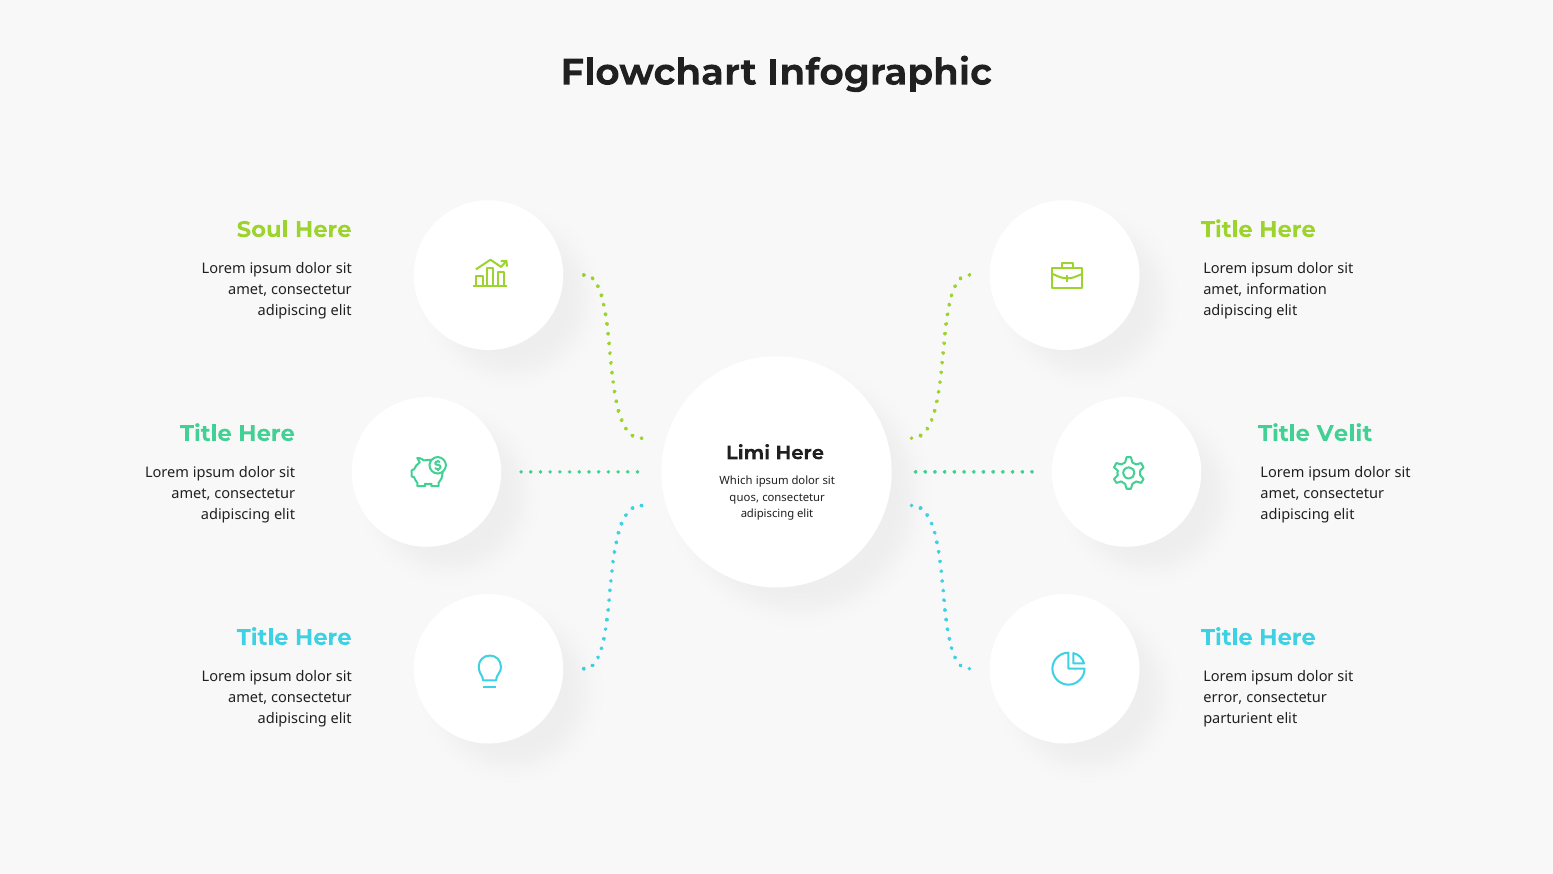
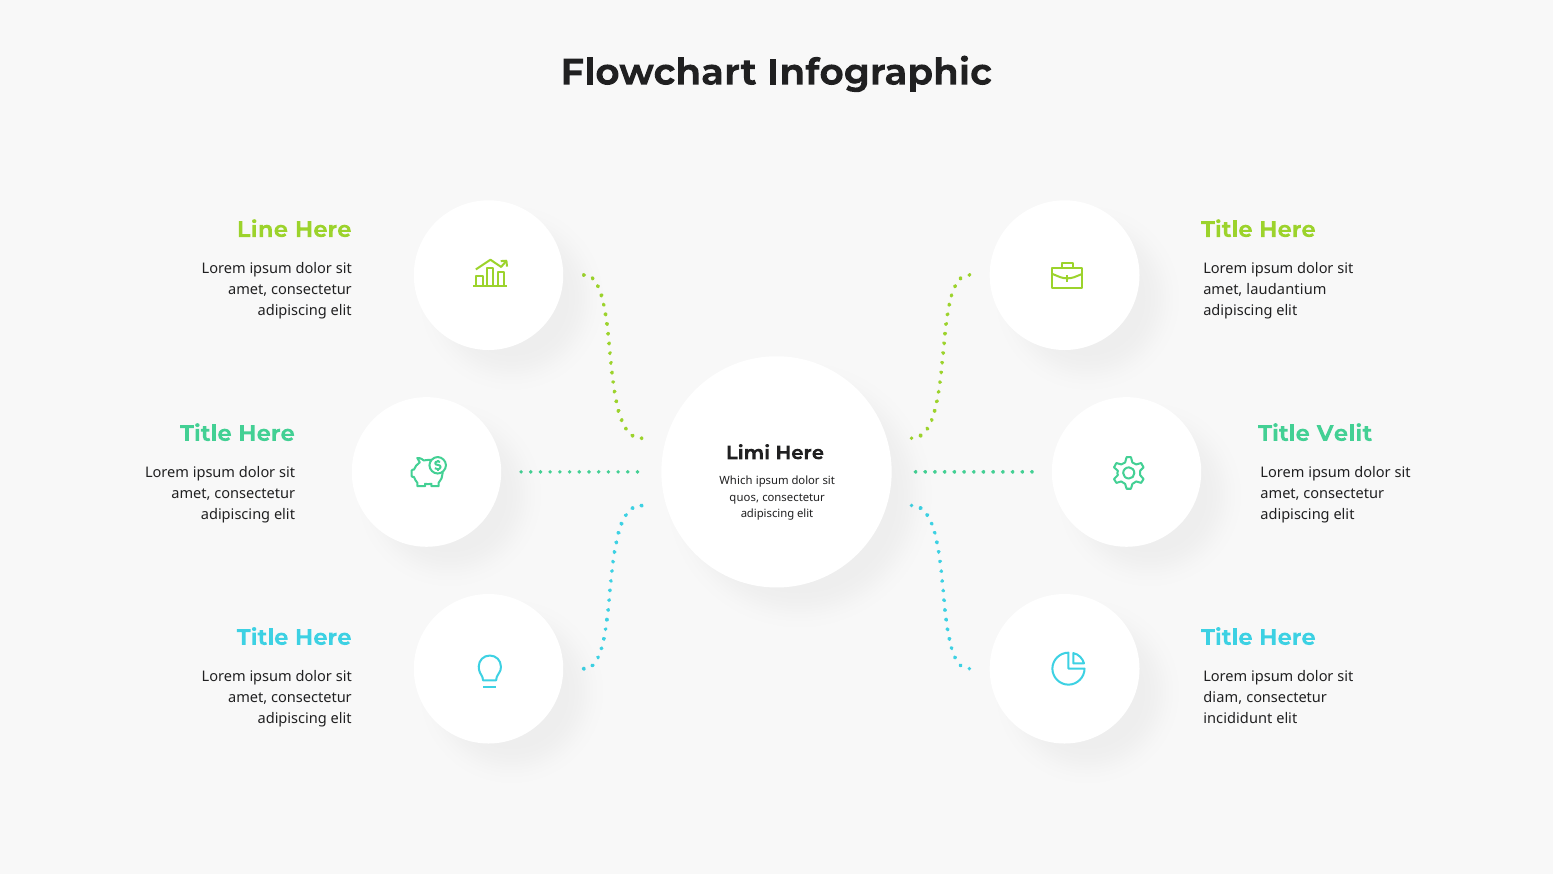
Soul: Soul -> Line
information: information -> laudantium
error: error -> diam
parturient: parturient -> incididunt
